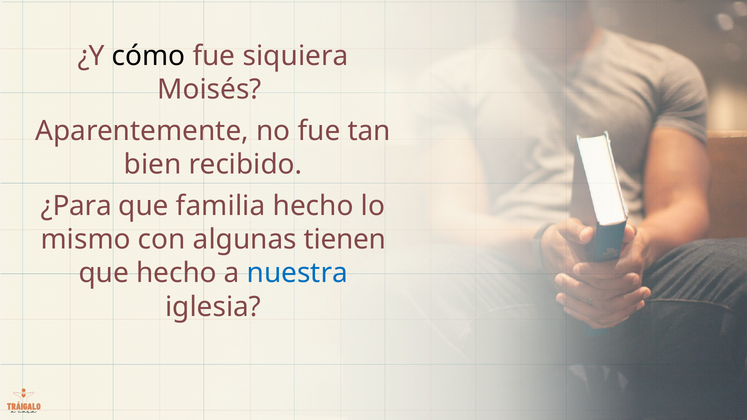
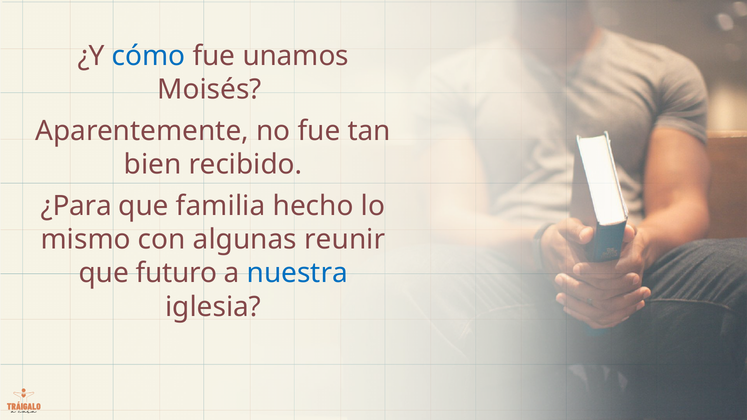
cómo colour: black -> blue
siquiera: siquiera -> unamos
tienen: tienen -> reunir
que hecho: hecho -> futuro
